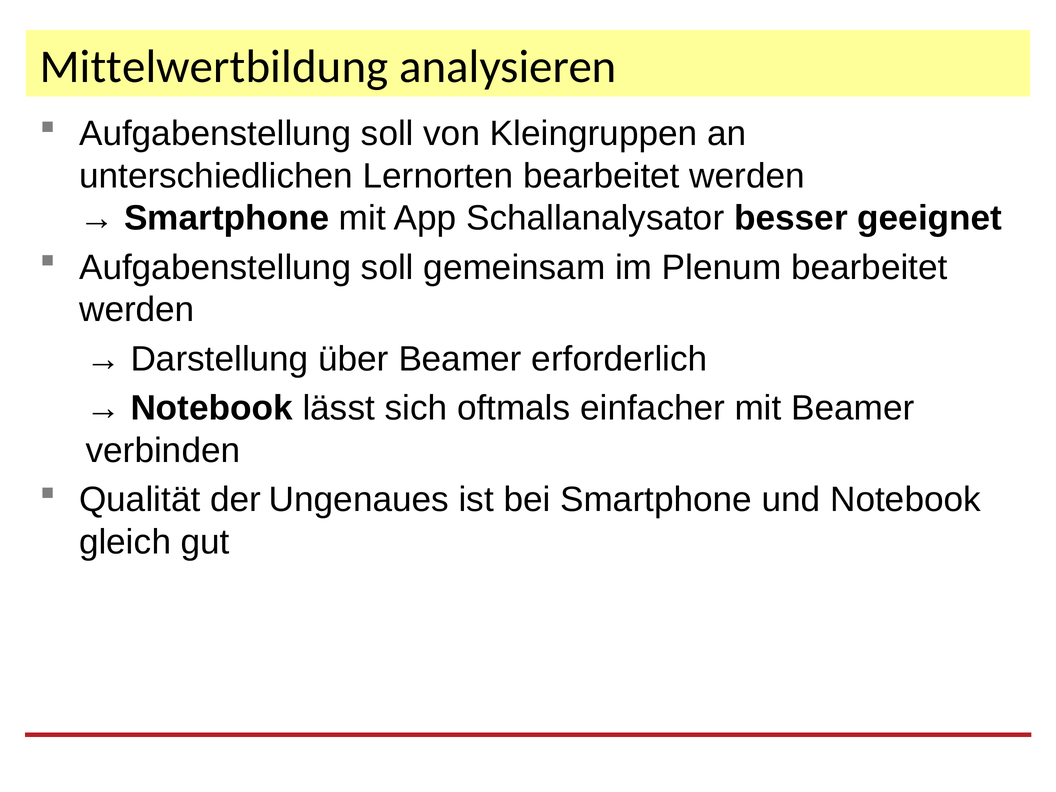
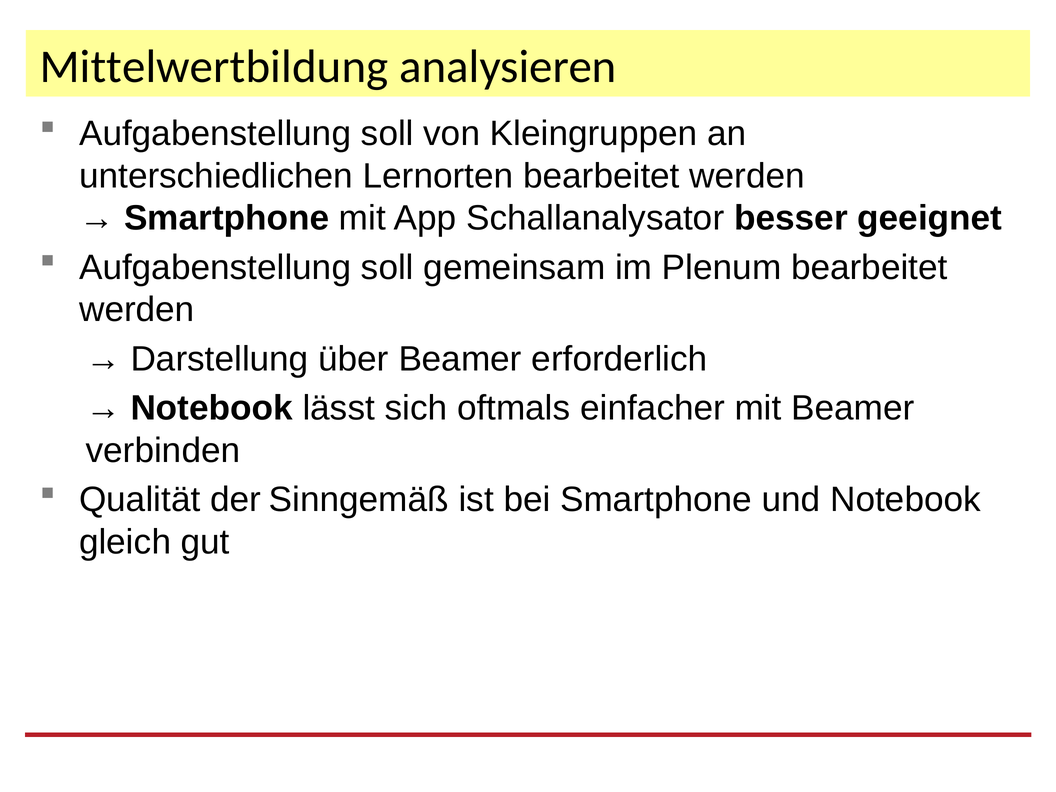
Ungenaues: Ungenaues -> Sinngemäß
